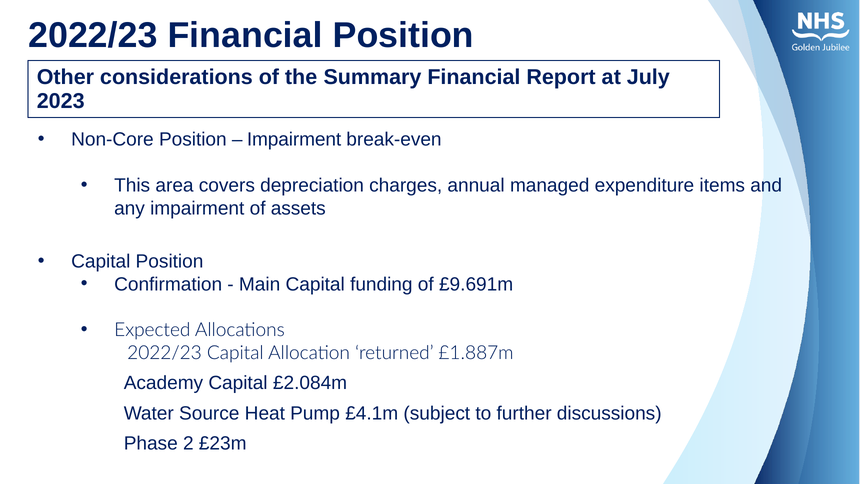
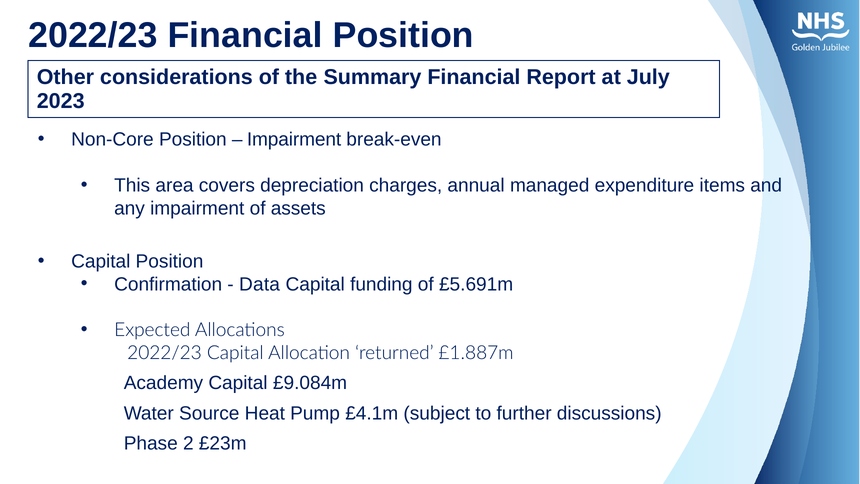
Main: Main -> Data
£9.691m: £9.691m -> £5.691m
£2.084m: £2.084m -> £9.084m
